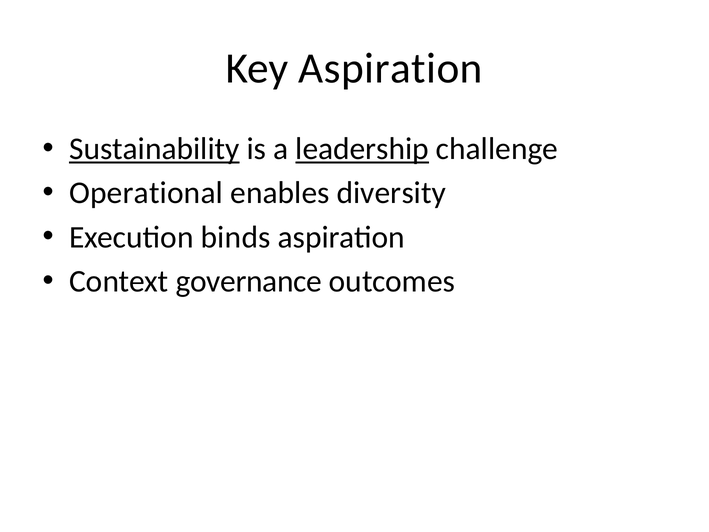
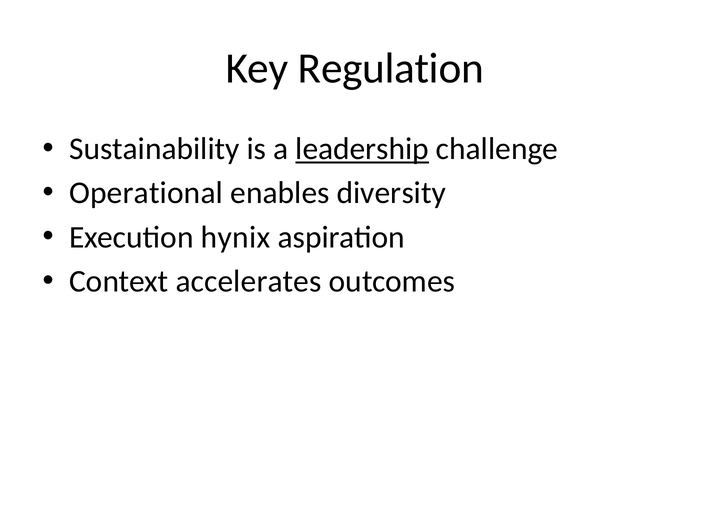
Key Aspiration: Aspiration -> Regulation
Sustainability underline: present -> none
binds: binds -> hynix
governance: governance -> accelerates
